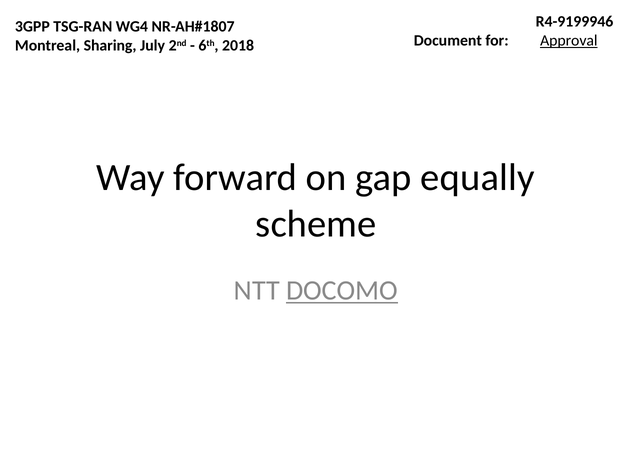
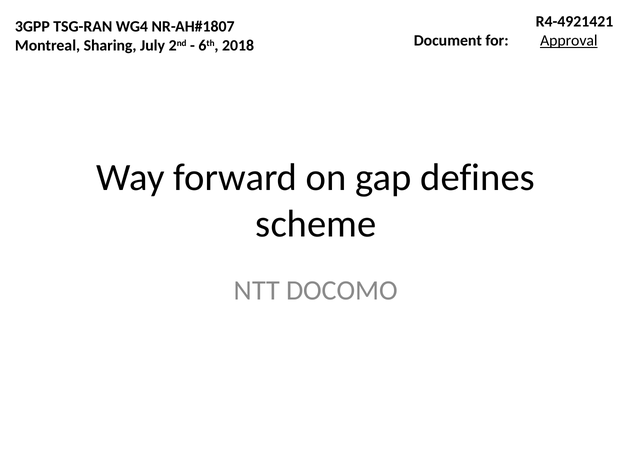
R4-9199946: R4-9199946 -> R4-4921421
equally: equally -> defines
DOCOMO underline: present -> none
